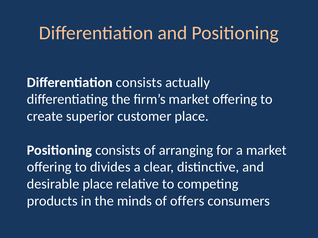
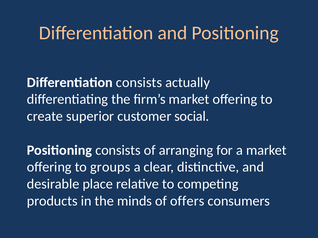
customer place: place -> social
divides: divides -> groups
